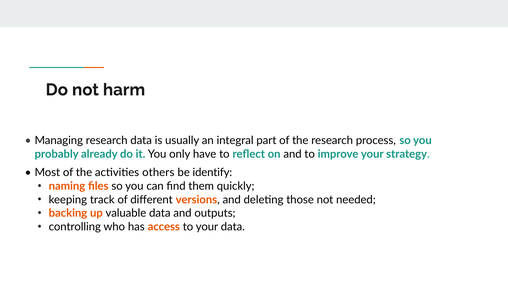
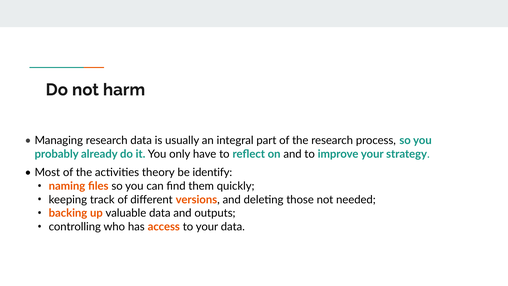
others: others -> theory
